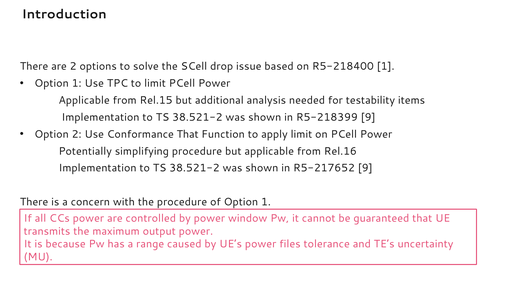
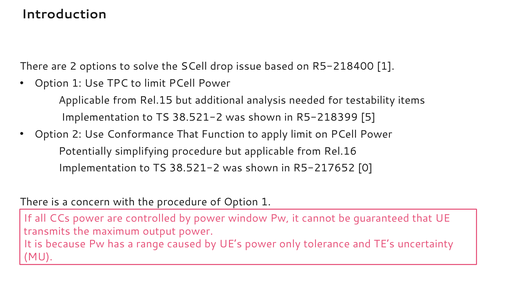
R5-218399 9: 9 -> 5
R5-217652 9: 9 -> 0
files: files -> only
